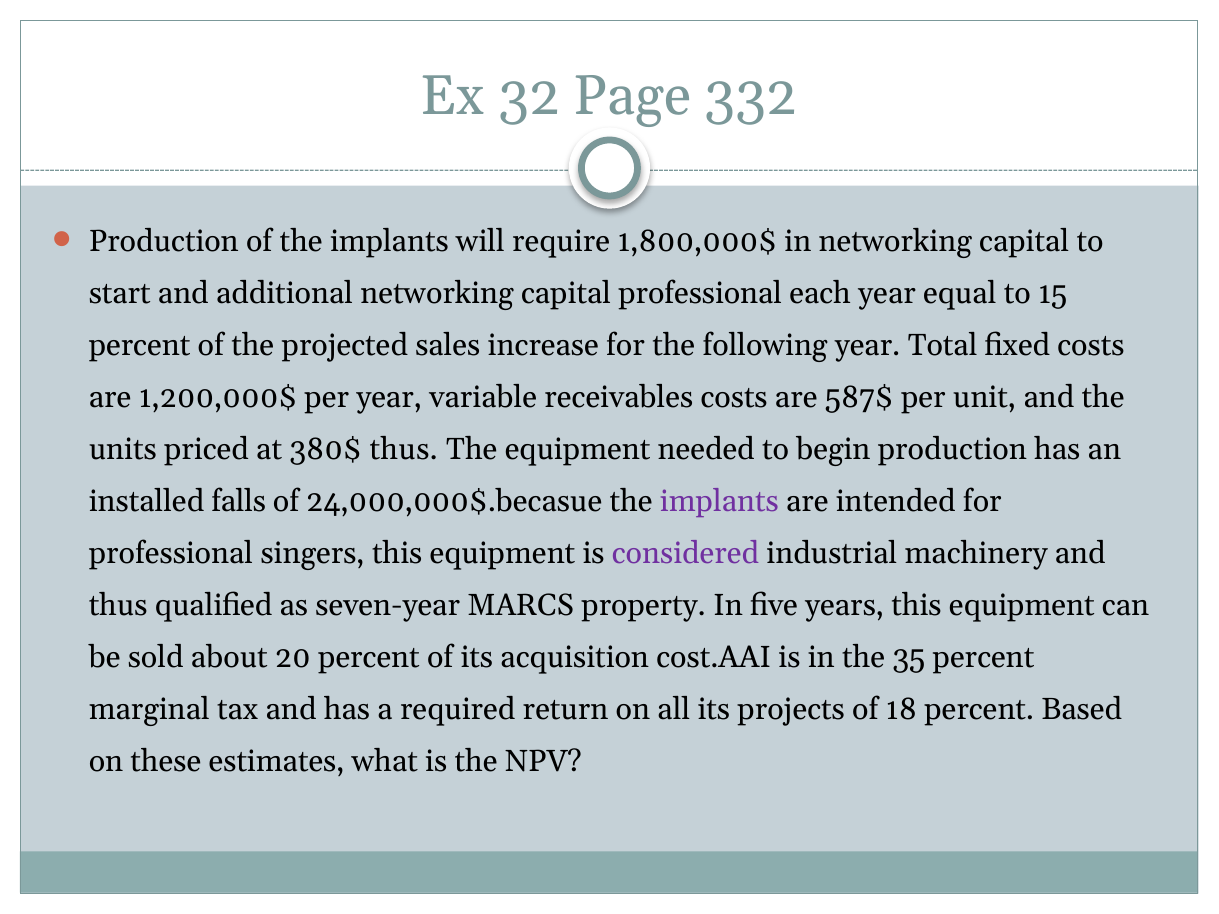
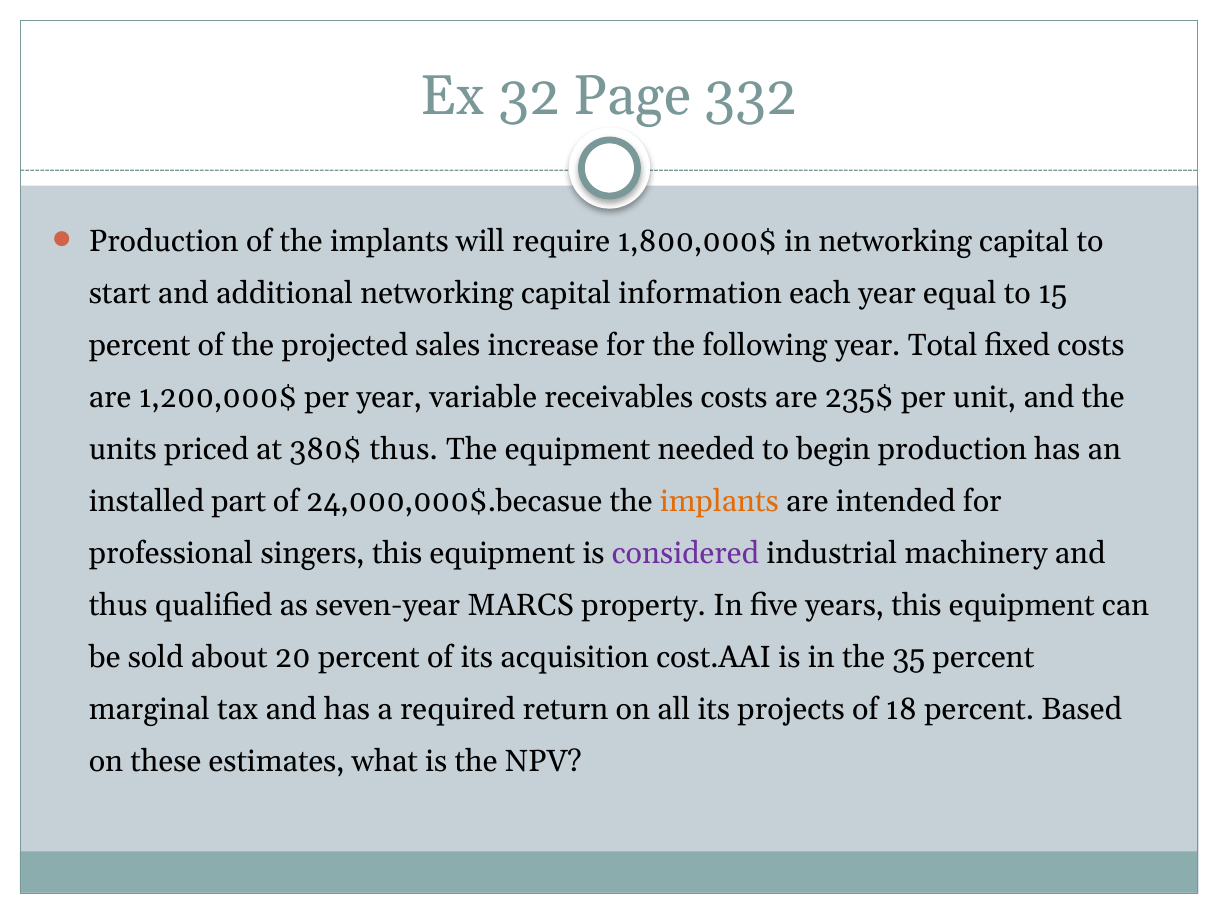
capital professional: professional -> information
587$: 587$ -> 235$
falls: falls -> part
implants at (719, 502) colour: purple -> orange
